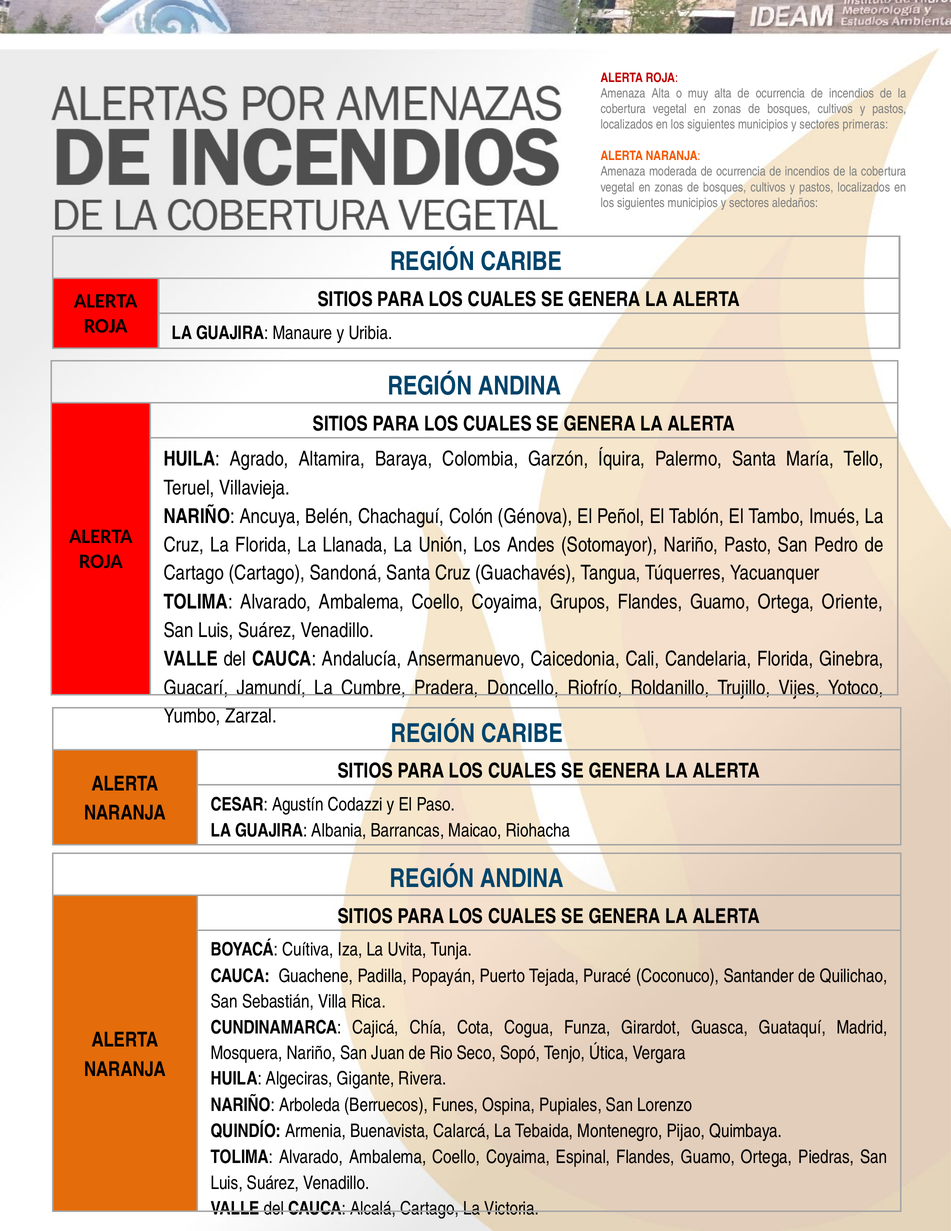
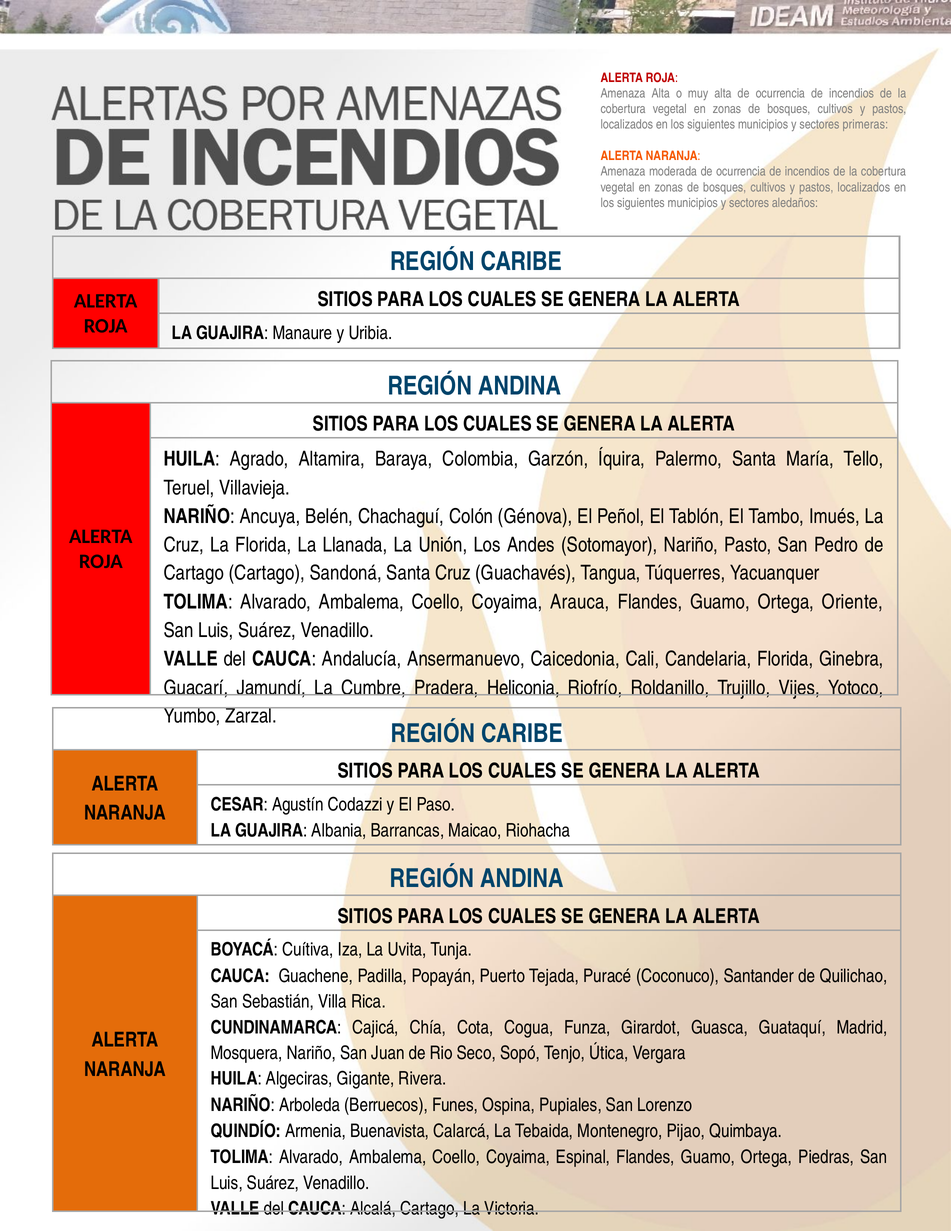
Grupos: Grupos -> Arauca
Doncello: Doncello -> Heliconia
